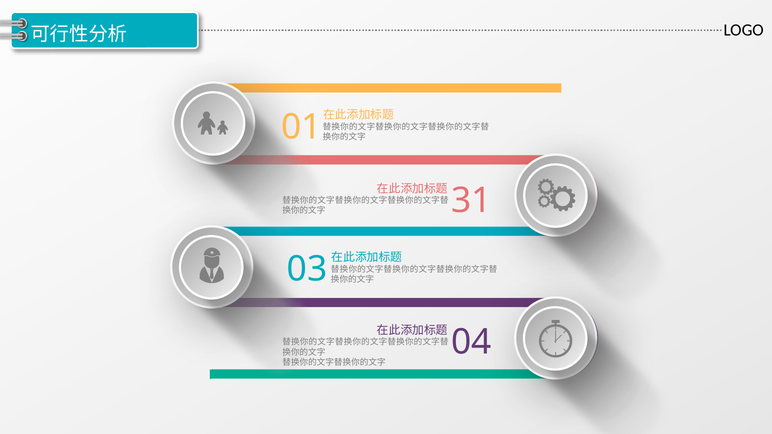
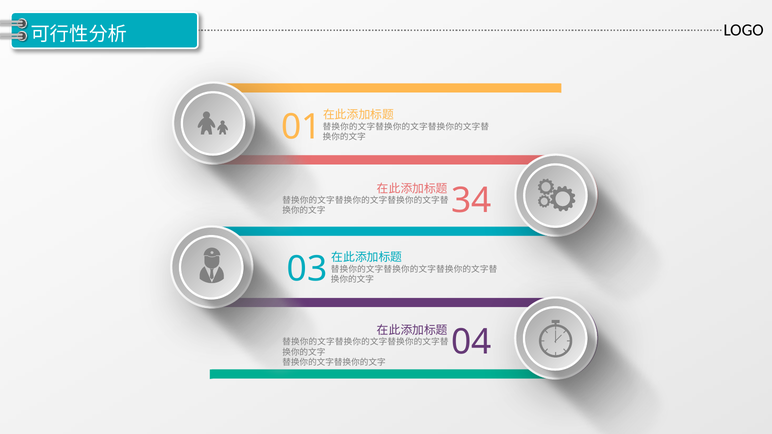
31: 31 -> 34
